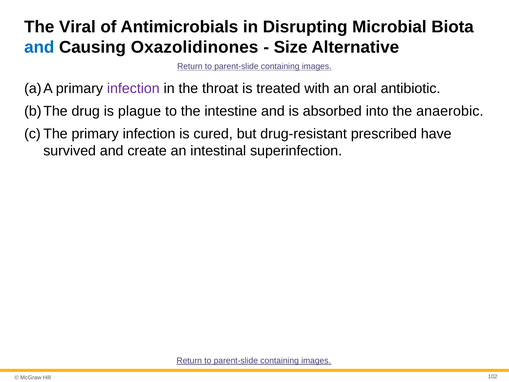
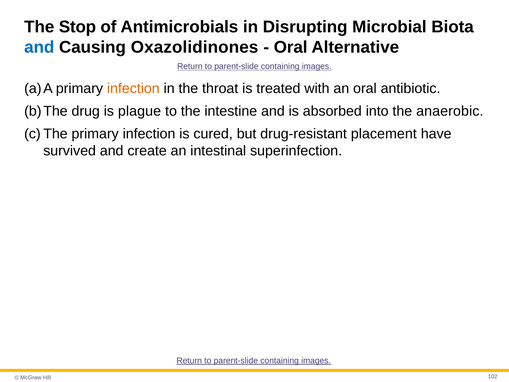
Viral: Viral -> Stop
Size at (291, 47): Size -> Oral
infection at (133, 88) colour: purple -> orange
prescribed: prescribed -> placement
